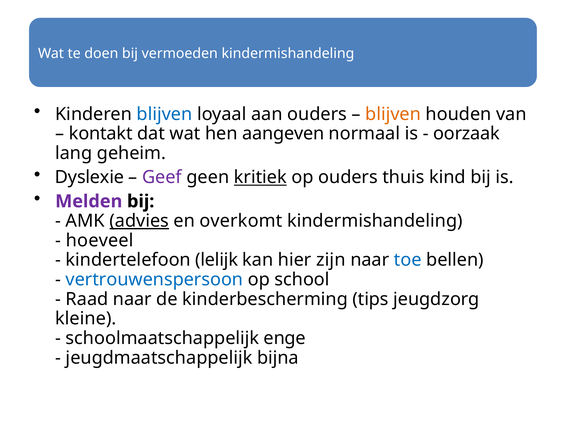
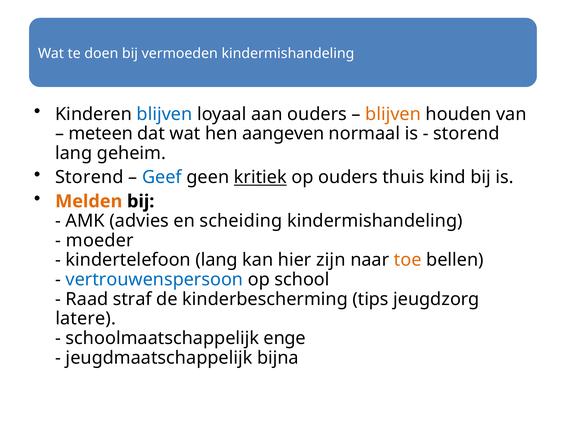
kontakt: kontakt -> meteen
oorzaak at (467, 134): oorzaak -> storend
Dyslexie at (90, 177): Dyslexie -> Storend
Geef colour: purple -> blue
Melden colour: purple -> orange
advies underline: present -> none
overkomt: overkomt -> scheiding
hoeveel: hoeveel -> moeder
kindertelefoon lelijk: lelijk -> lang
toe colour: blue -> orange
Raad naar: naar -> straf
kleine: kleine -> latere
